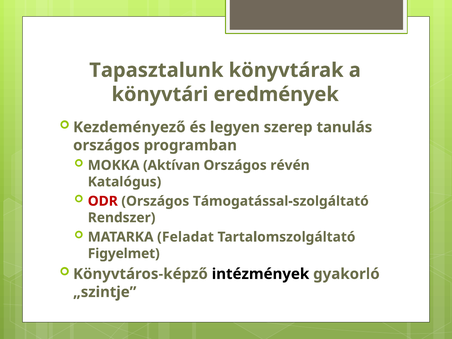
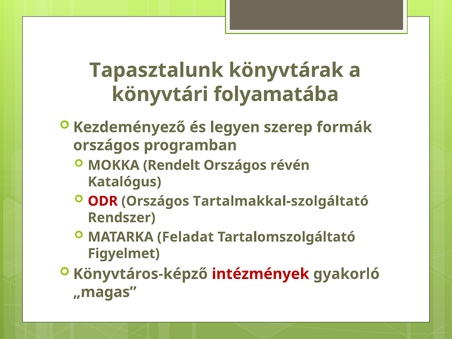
eredmények: eredmények -> folyamatába
tanulás: tanulás -> formák
Aktívan: Aktívan -> Rendelt
Támogatással-szolgáltató: Támogatással-szolgáltató -> Tartalmakkal-szolgáltató
intézmények colour: black -> red
„szintje: „szintje -> „magas
